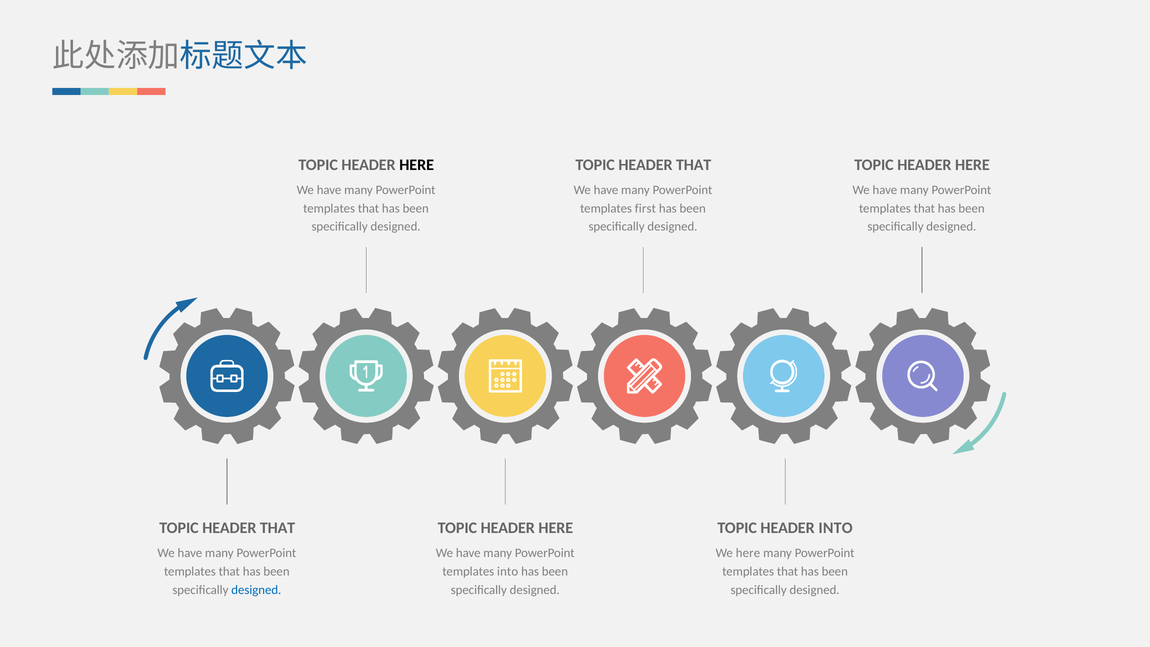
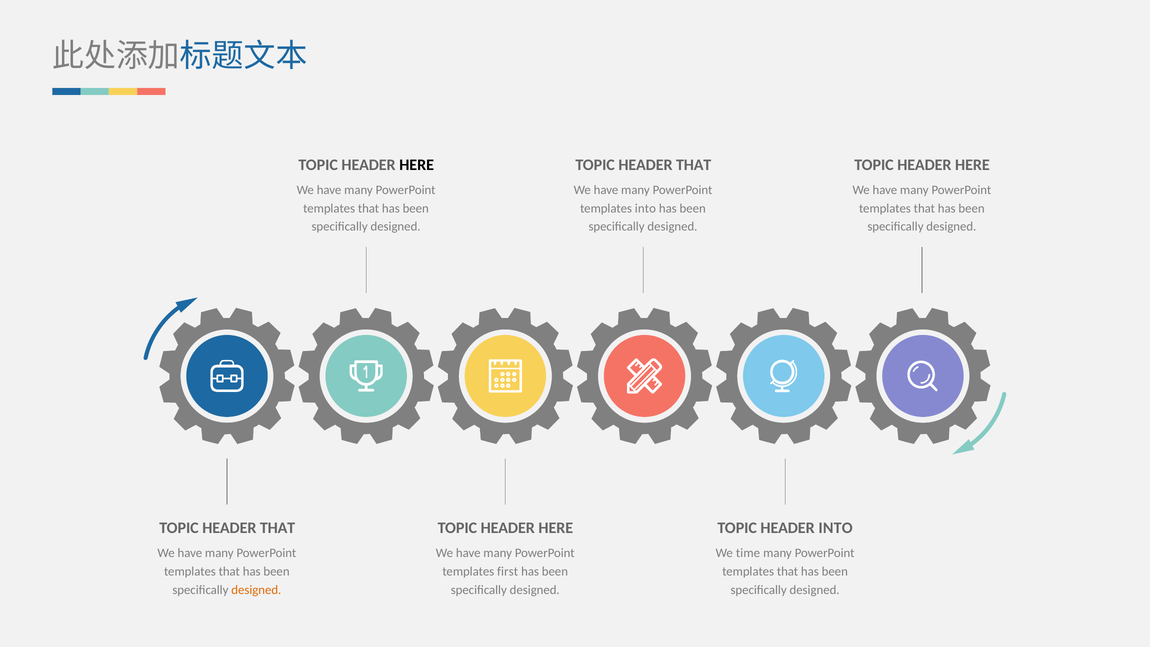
templates first: first -> into
We here: here -> time
templates into: into -> first
designed at (256, 590) colour: blue -> orange
